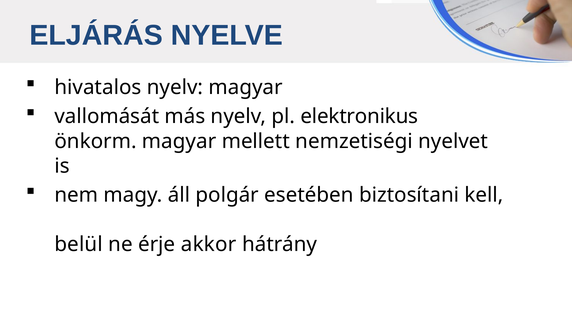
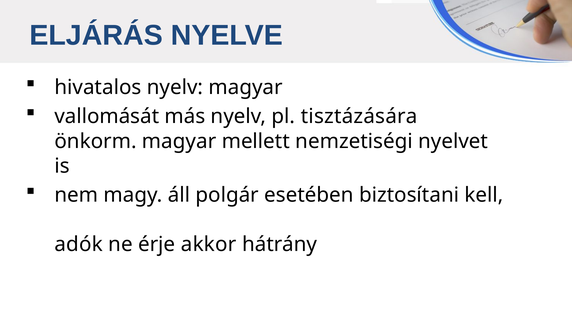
elektronikus: elektronikus -> tisztázására
belül: belül -> adók
